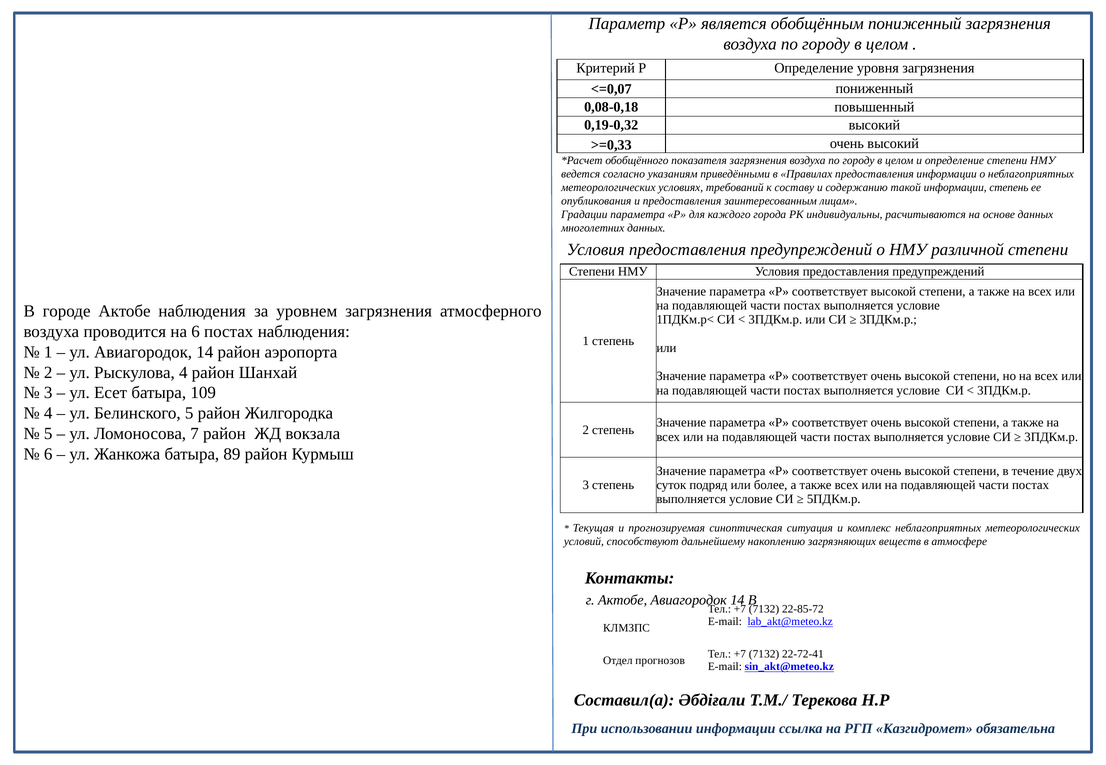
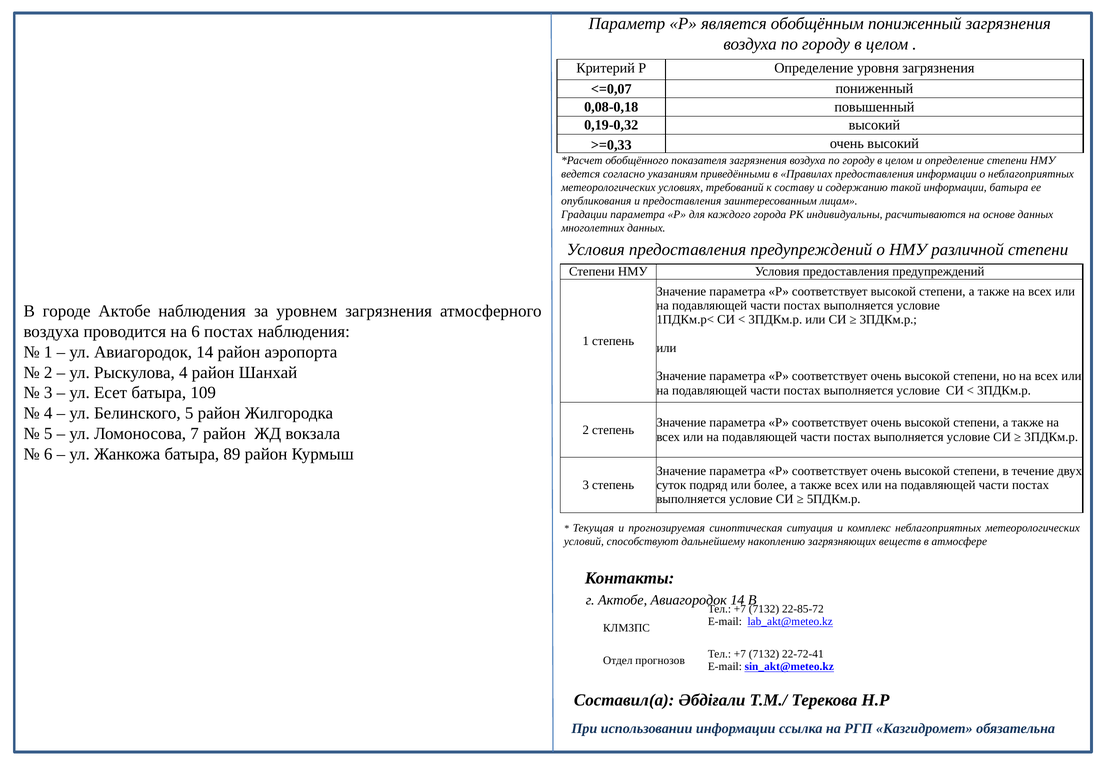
информации степень: степень -> батыра
